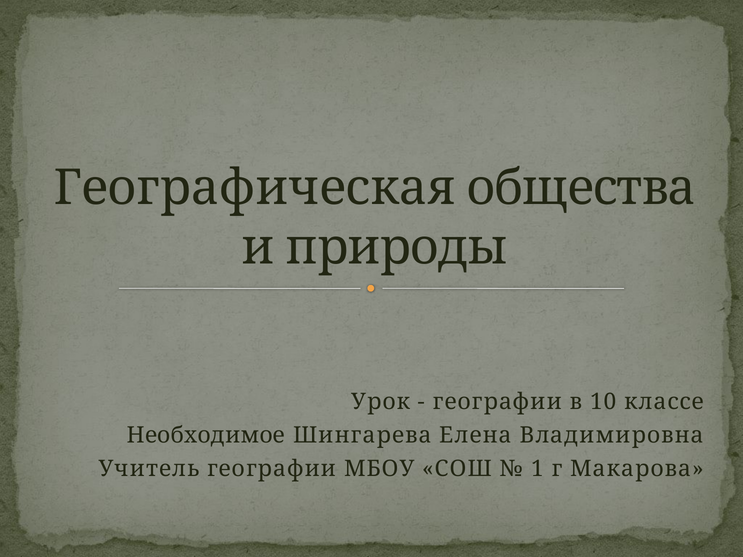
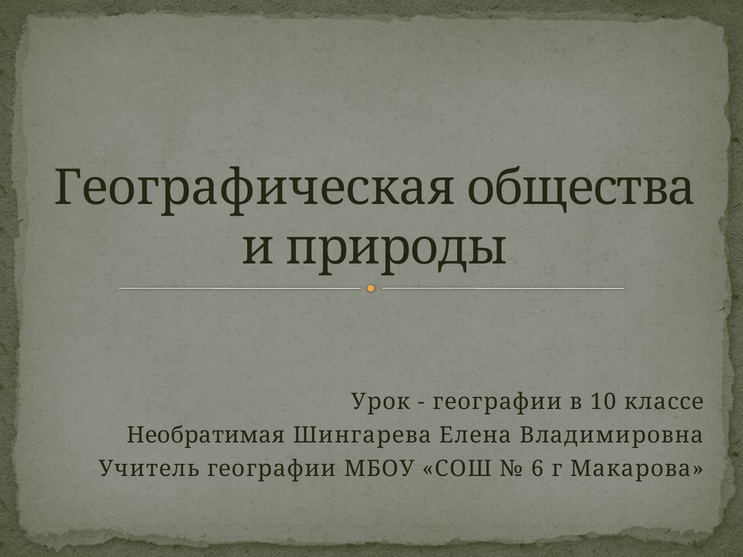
Необходимое: Необходимое -> Необратимая
1: 1 -> 6
